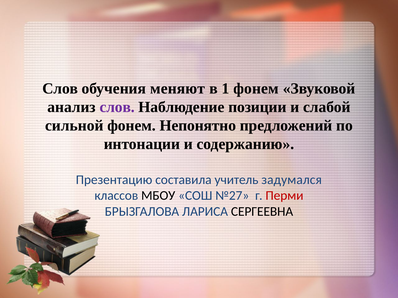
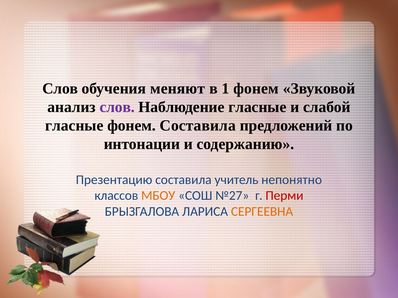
Наблюдение позиции: позиции -> гласные
сильной at (74, 126): сильной -> гласные
фонем Непонятно: Непонятно -> Составила
задумался: задумался -> непонятно
МБОУ colour: black -> orange
СЕРГЕЕВНА colour: black -> orange
